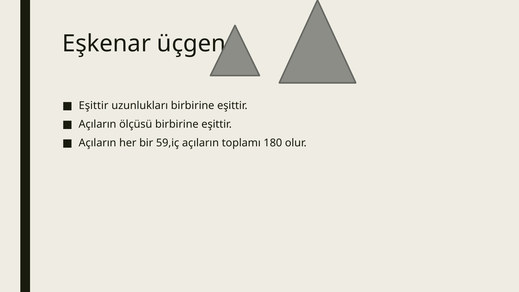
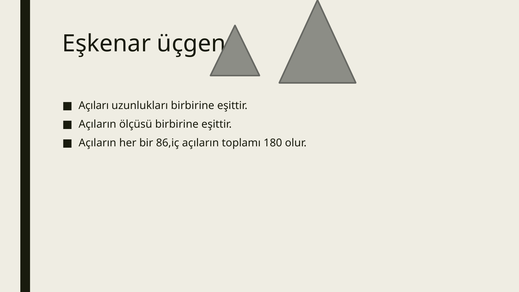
Eşittir at (94, 105): Eşittir -> Açıları
59,iç: 59,iç -> 86,iç
